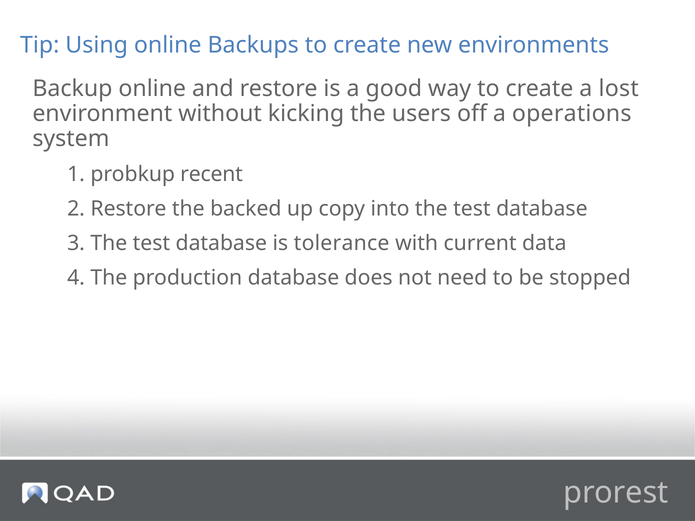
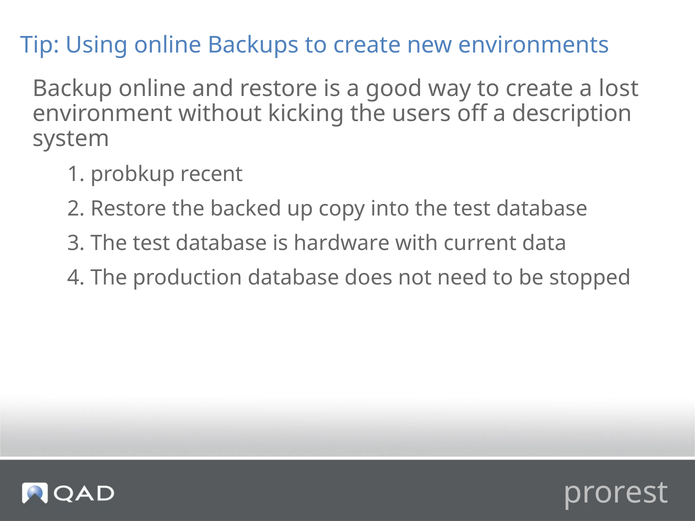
operations: operations -> description
tolerance: tolerance -> hardware
